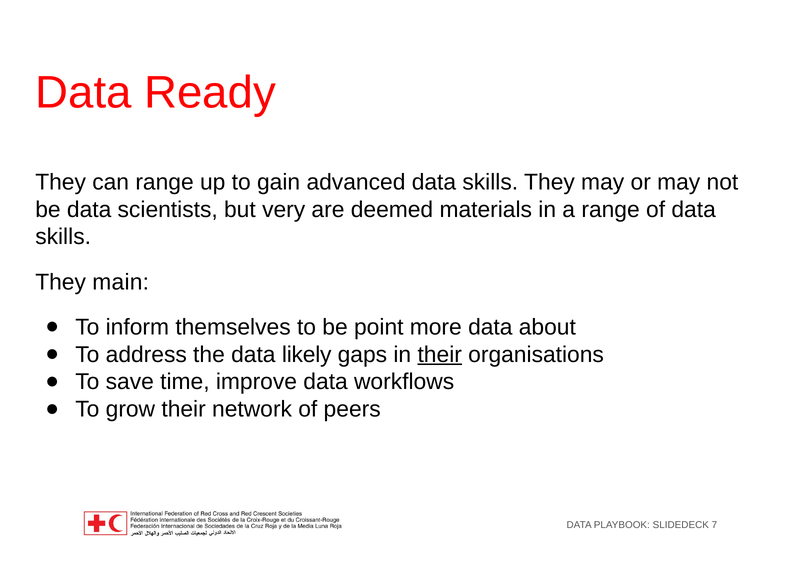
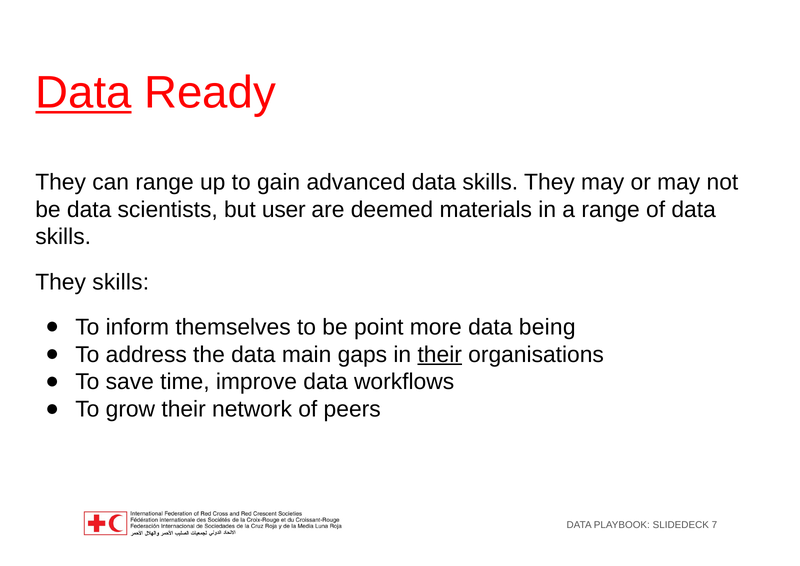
Data at (83, 93) underline: none -> present
very: very -> user
They main: main -> skills
about: about -> being
likely: likely -> main
